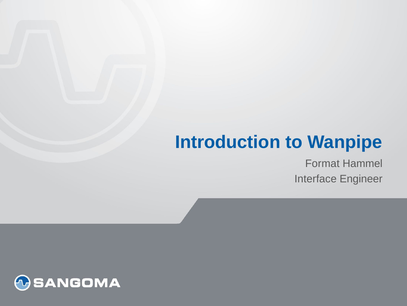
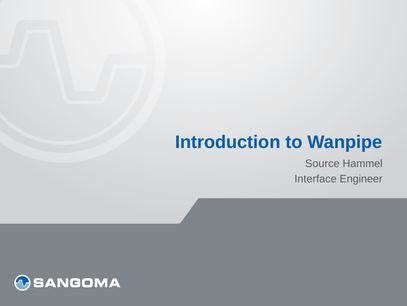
Format: Format -> Source
